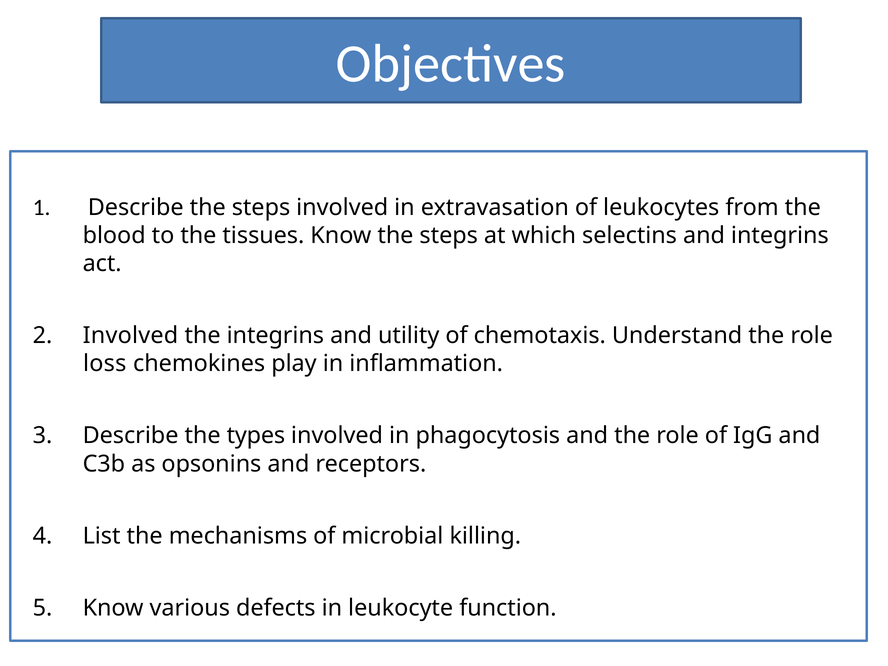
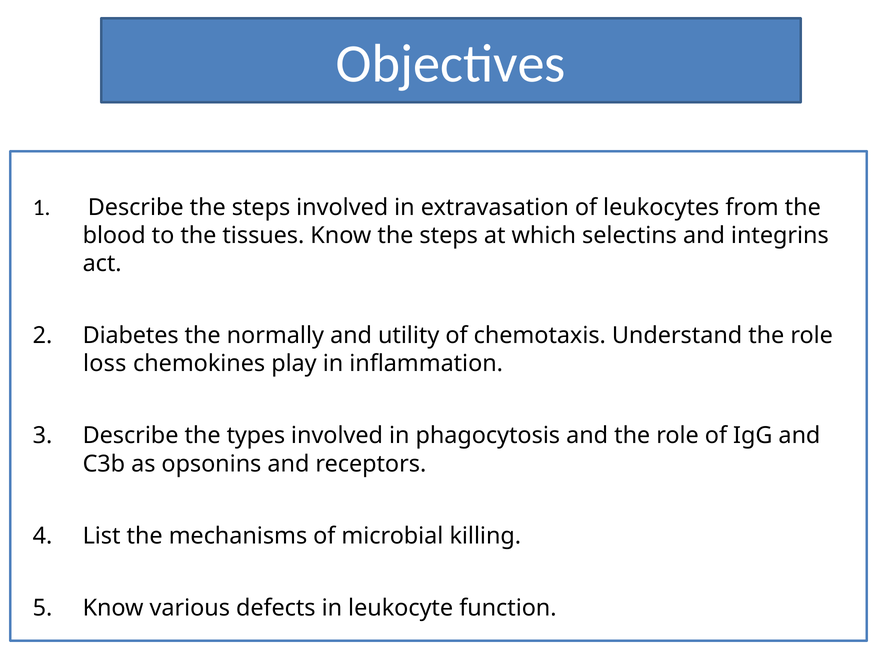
Involved at (130, 336): Involved -> Diabetes
the integrins: integrins -> normally
